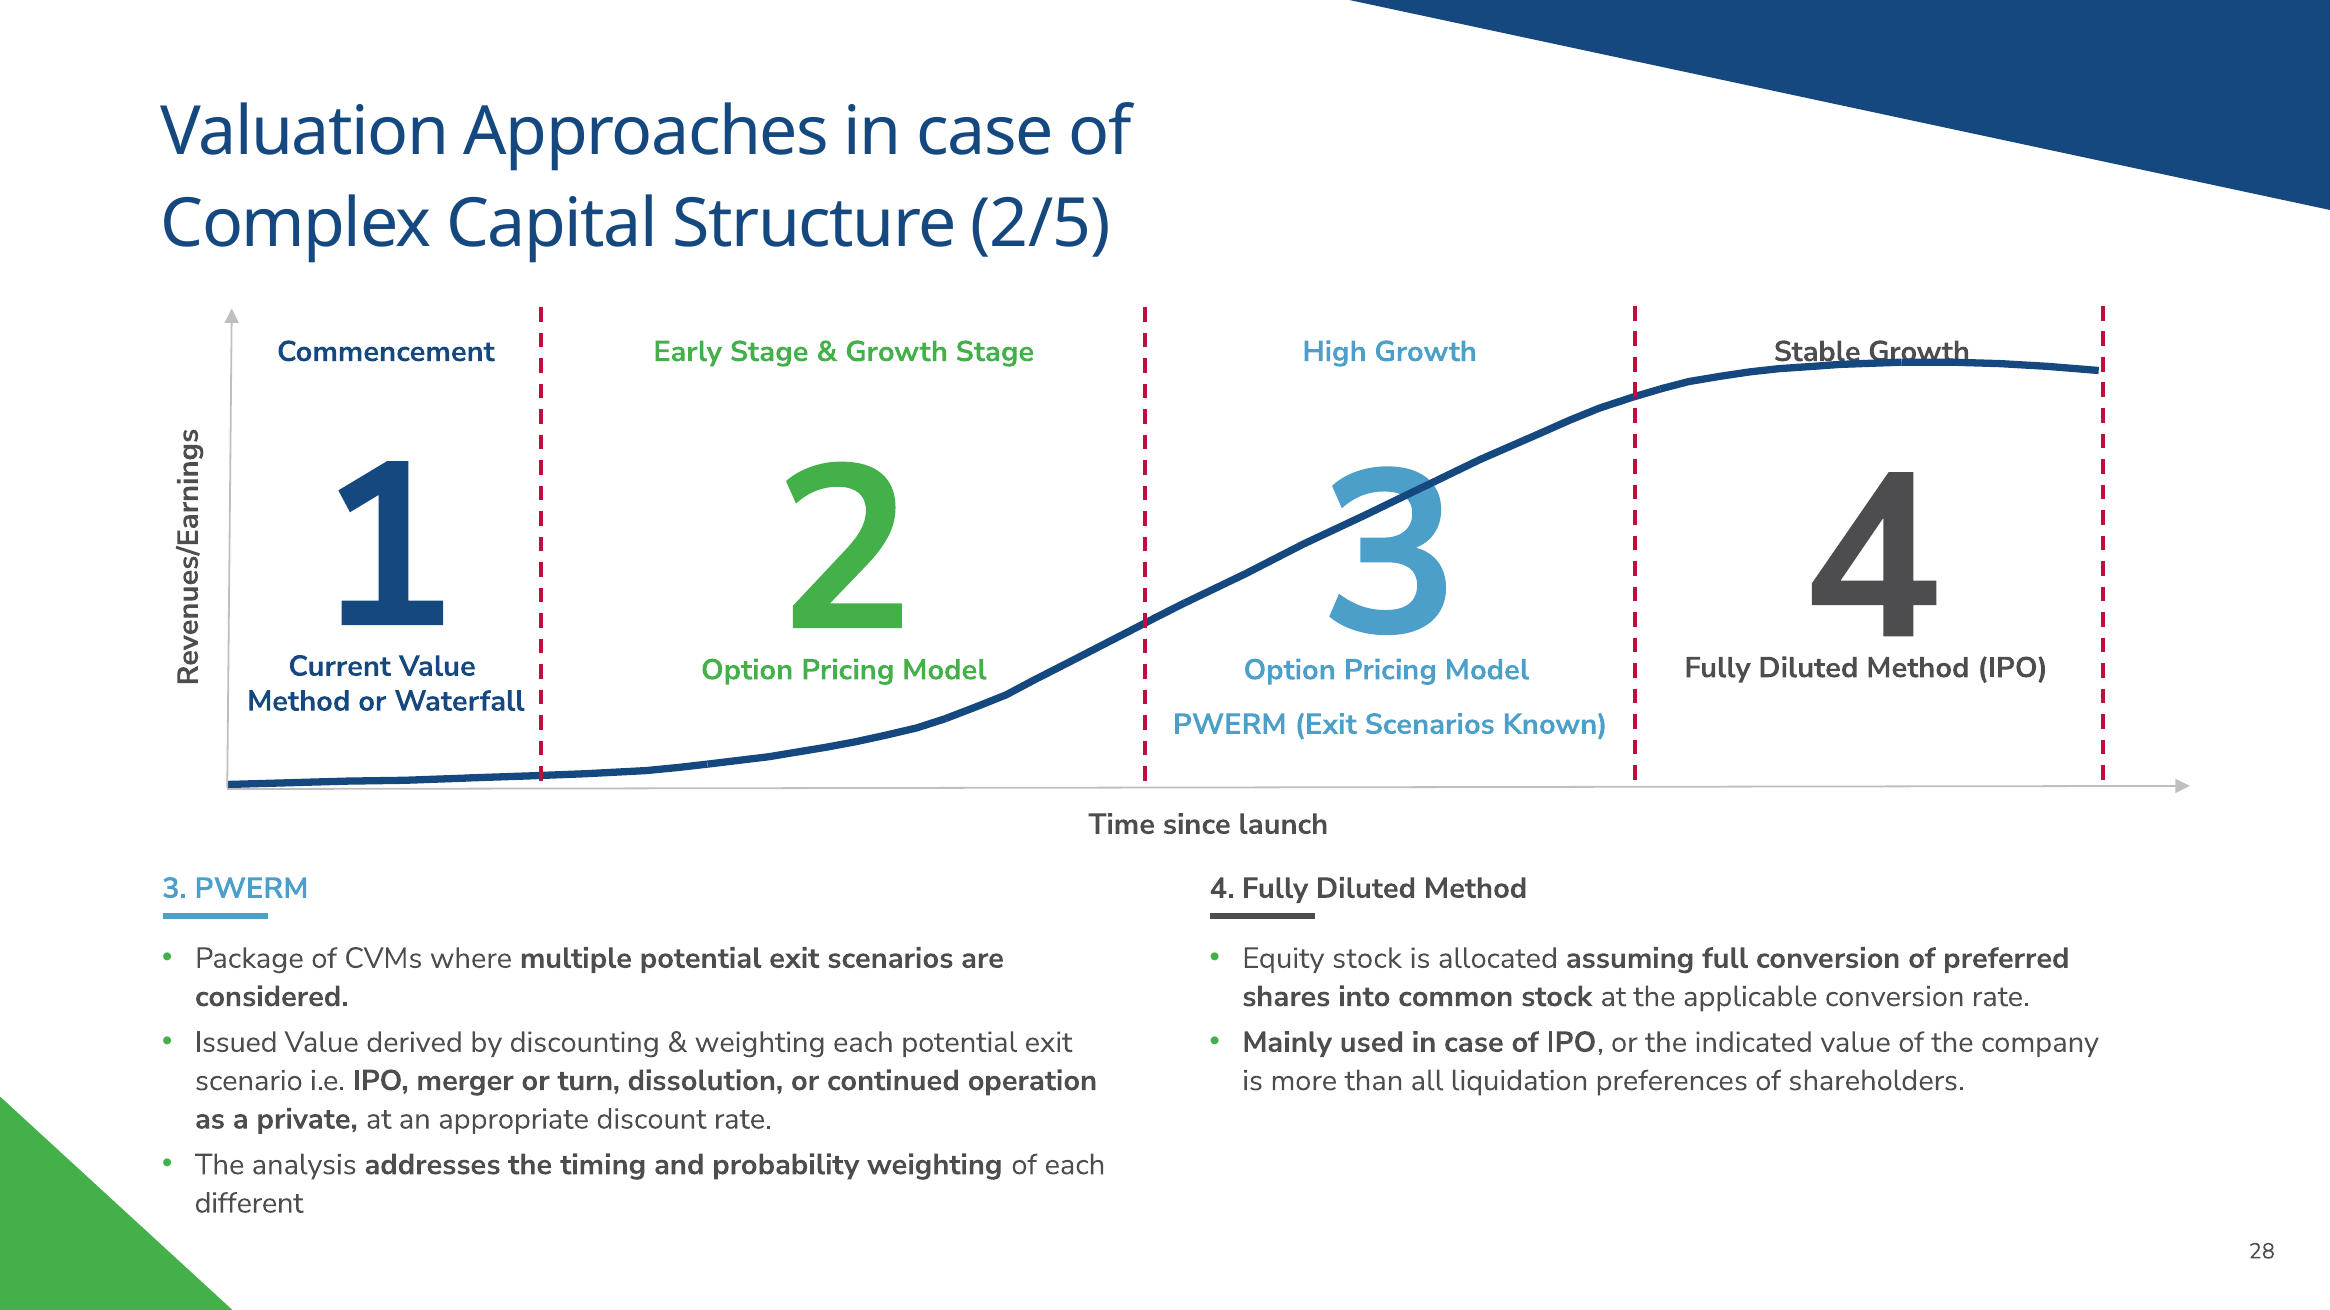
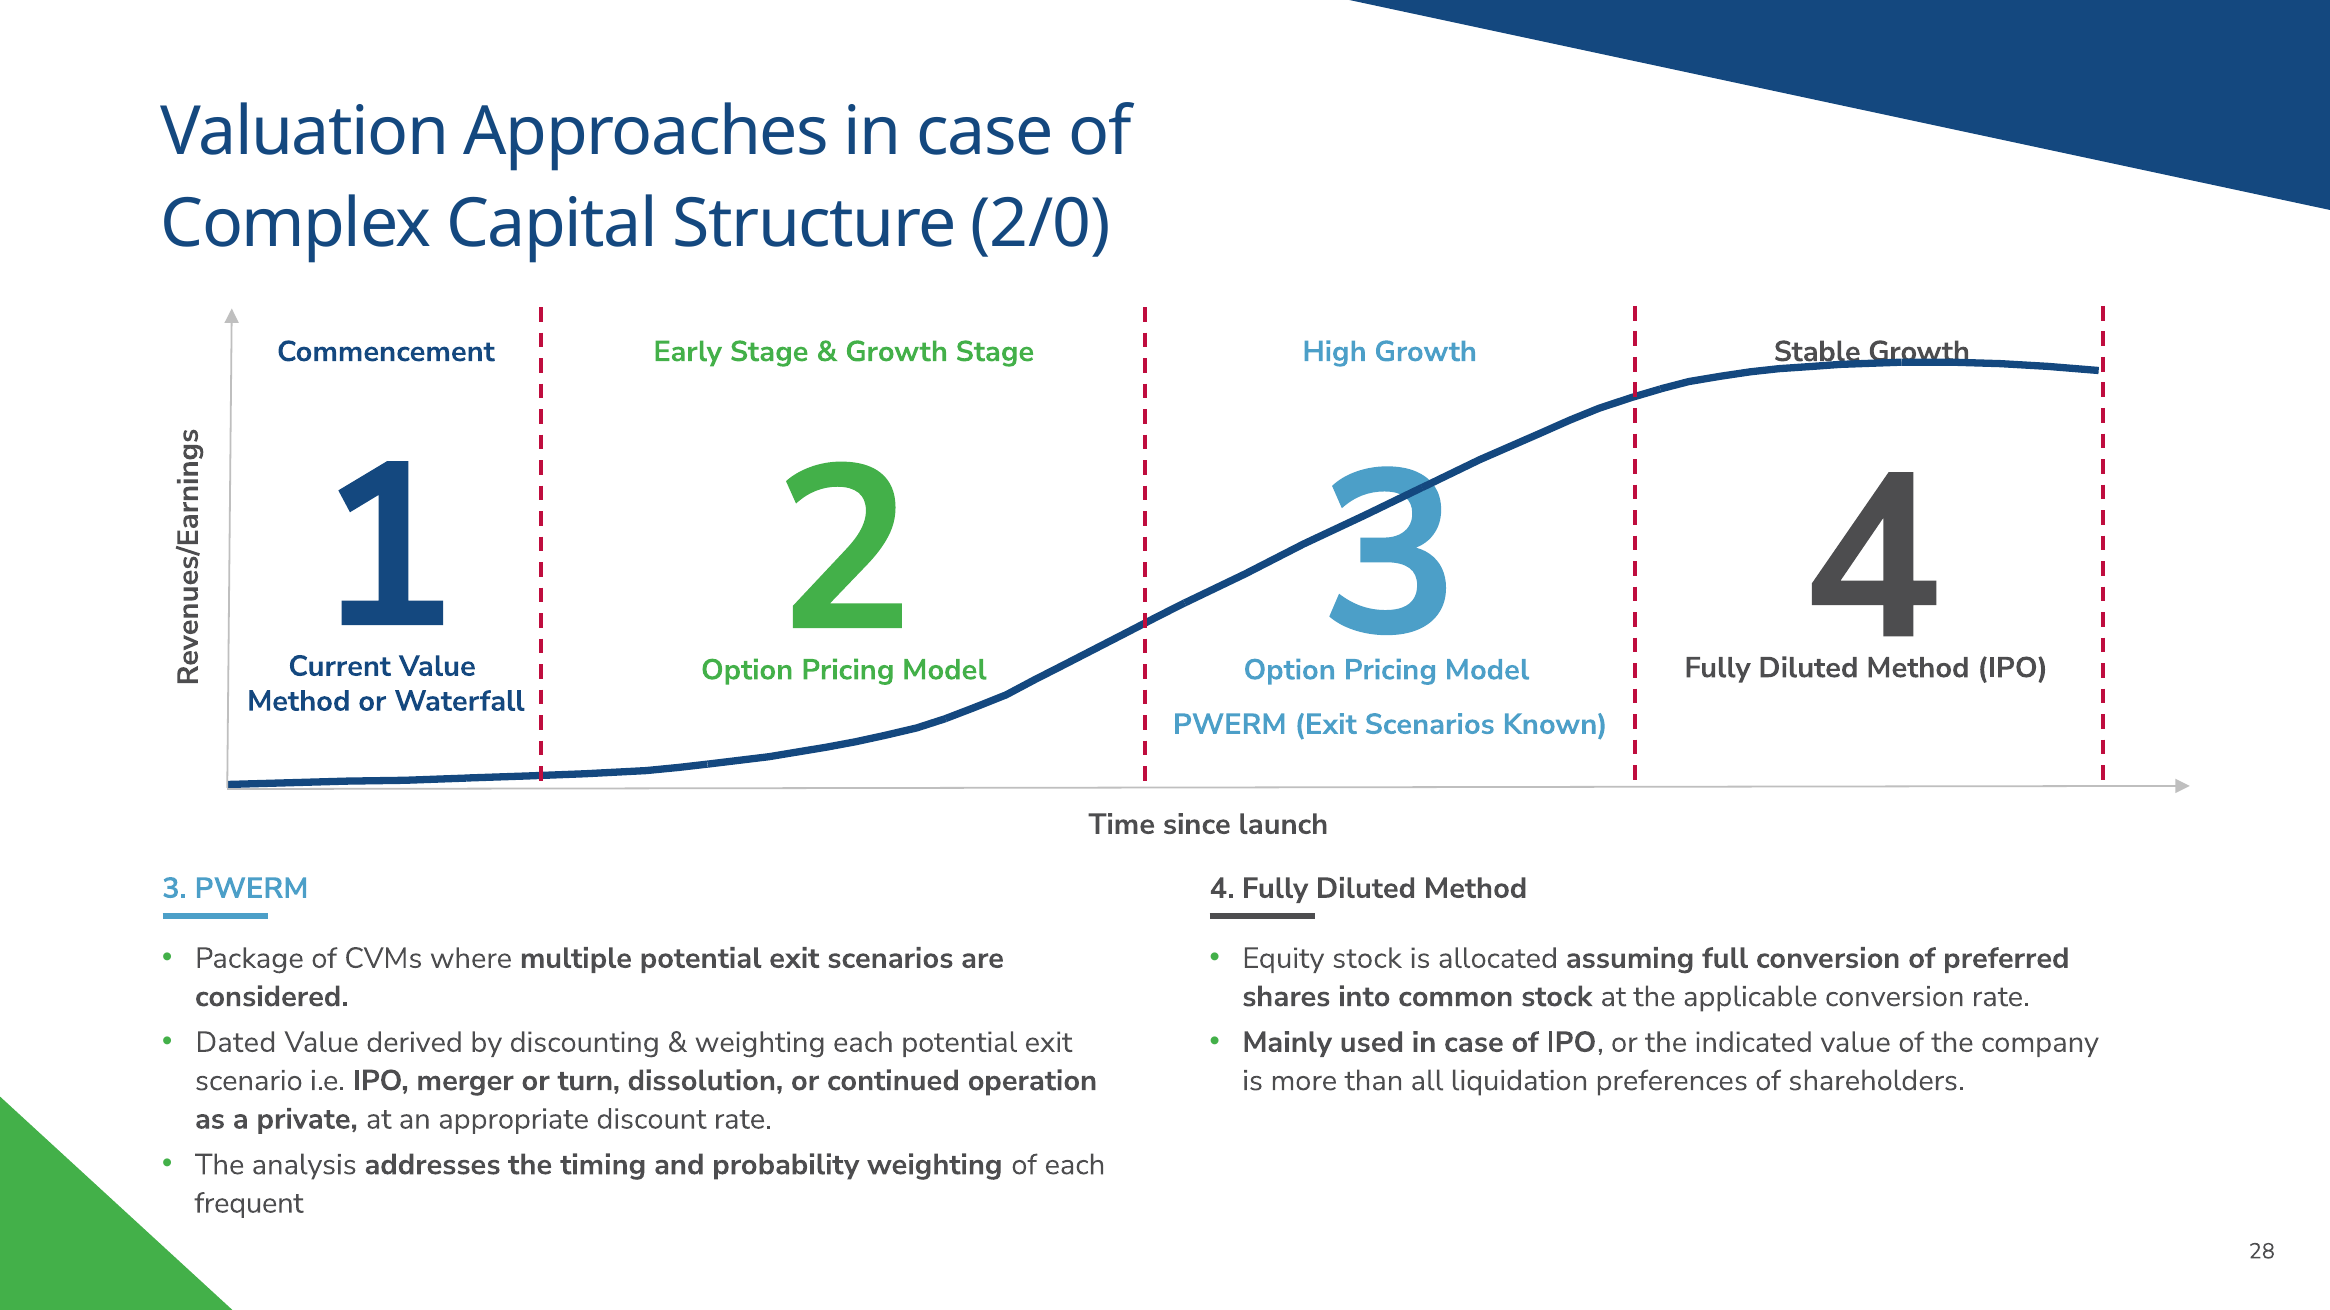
2/5: 2/5 -> 2/0
Issued: Issued -> Dated
different: different -> frequent
